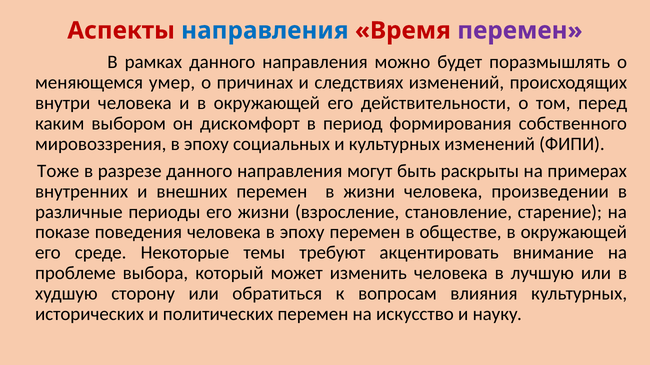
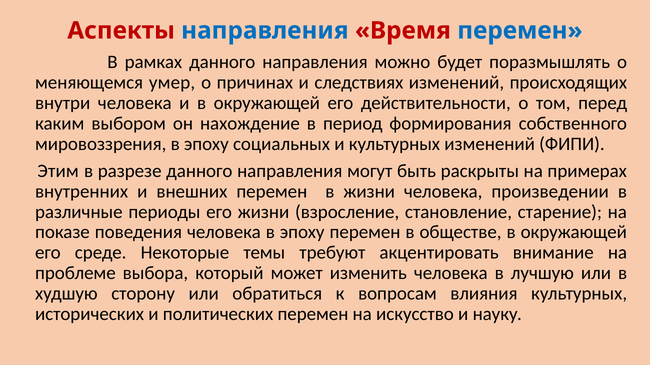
перемен at (520, 31) colour: purple -> blue
дискомфорт: дискомфорт -> нахождение
Тоже: Тоже -> Этим
